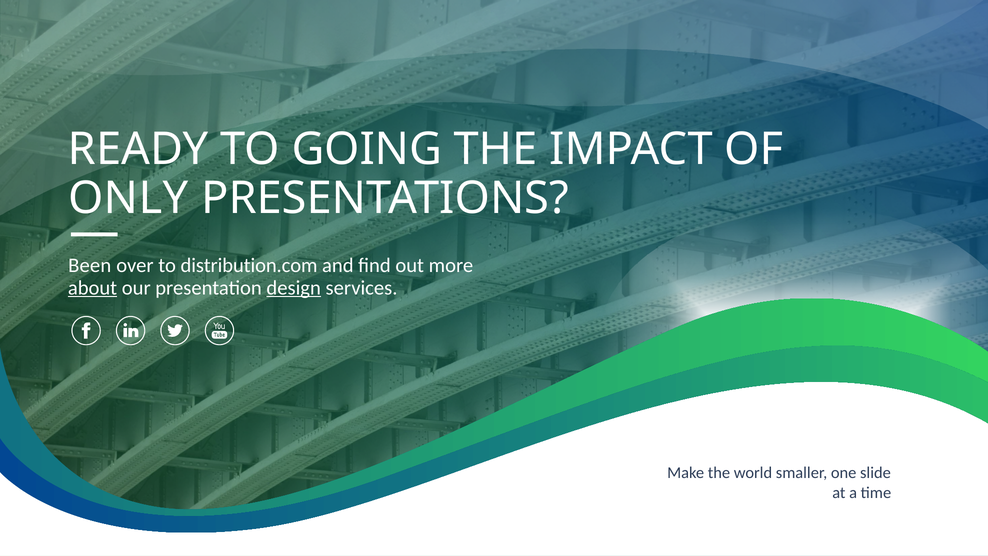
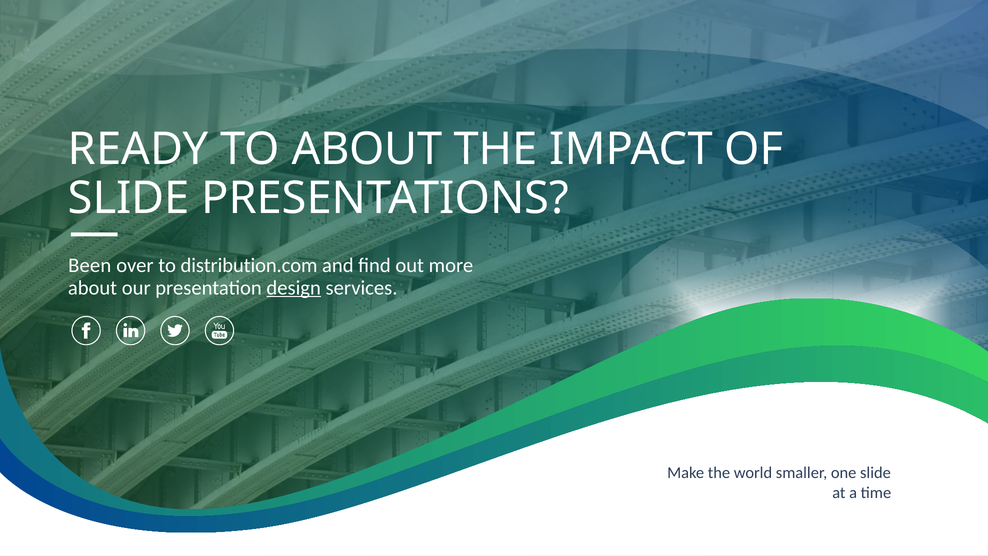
TO GOING: GOING -> ABOUT
ONLY at (128, 198): ONLY -> SLIDE
about at (93, 288) underline: present -> none
